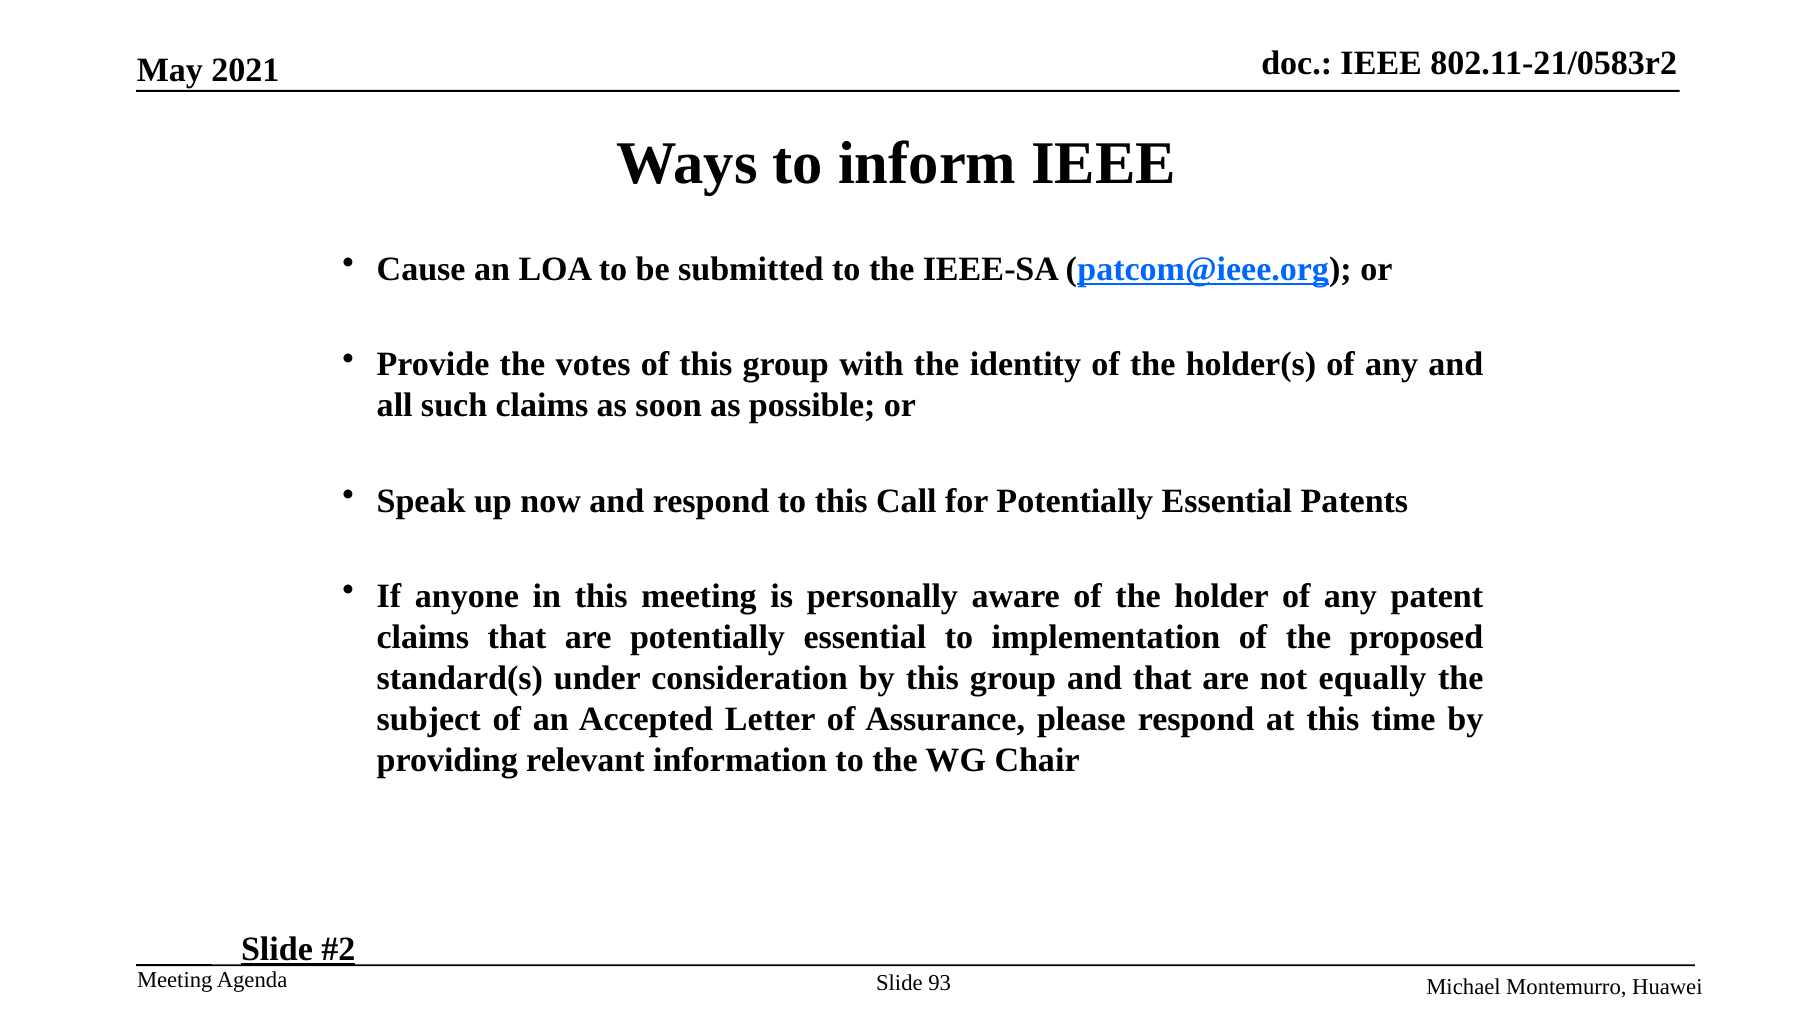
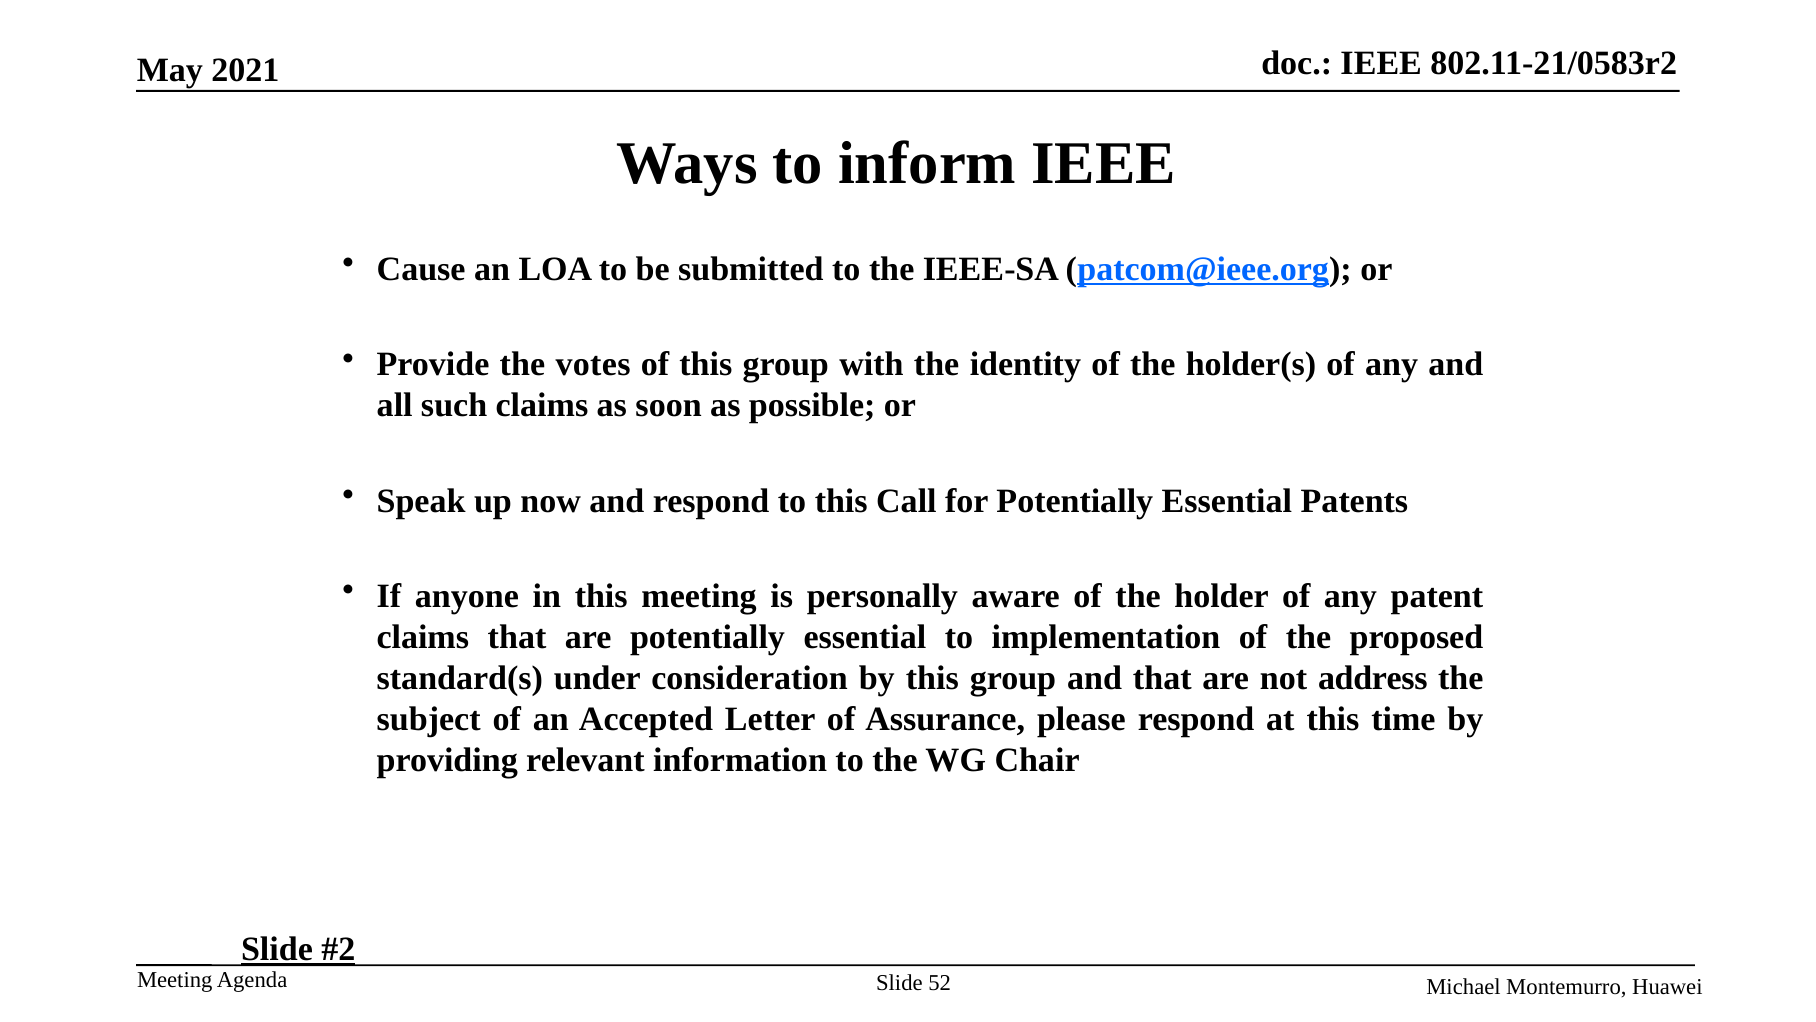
equally: equally -> address
93: 93 -> 52
